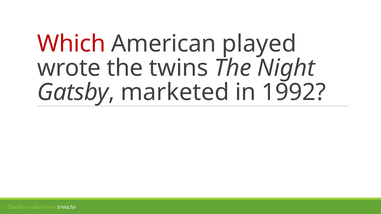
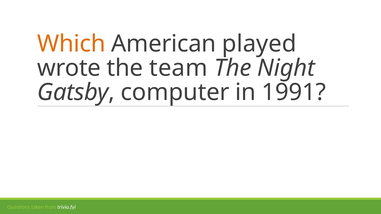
Which colour: red -> orange
twins: twins -> team
marketed: marketed -> computer
1992: 1992 -> 1991
